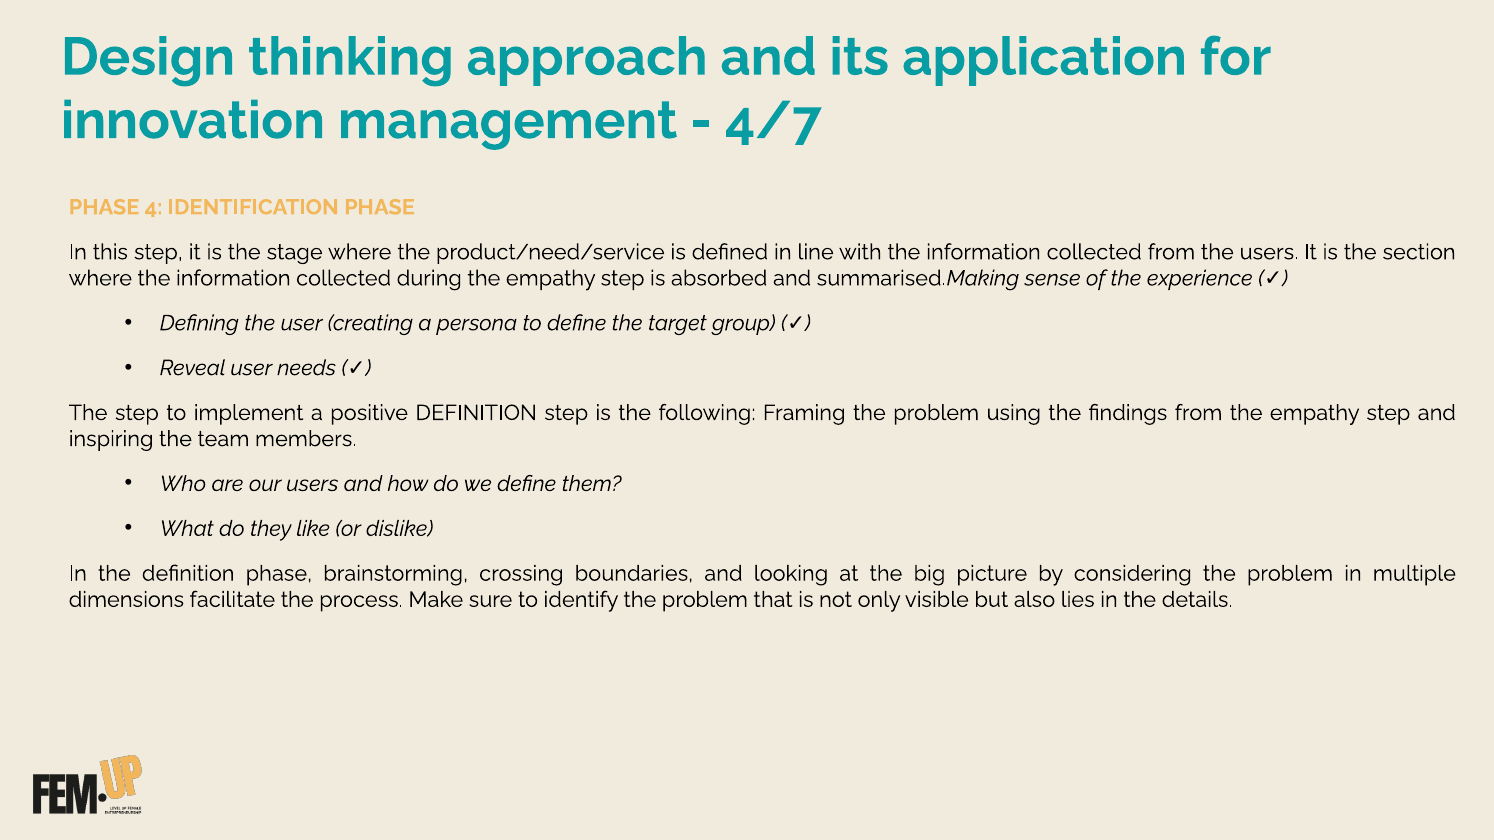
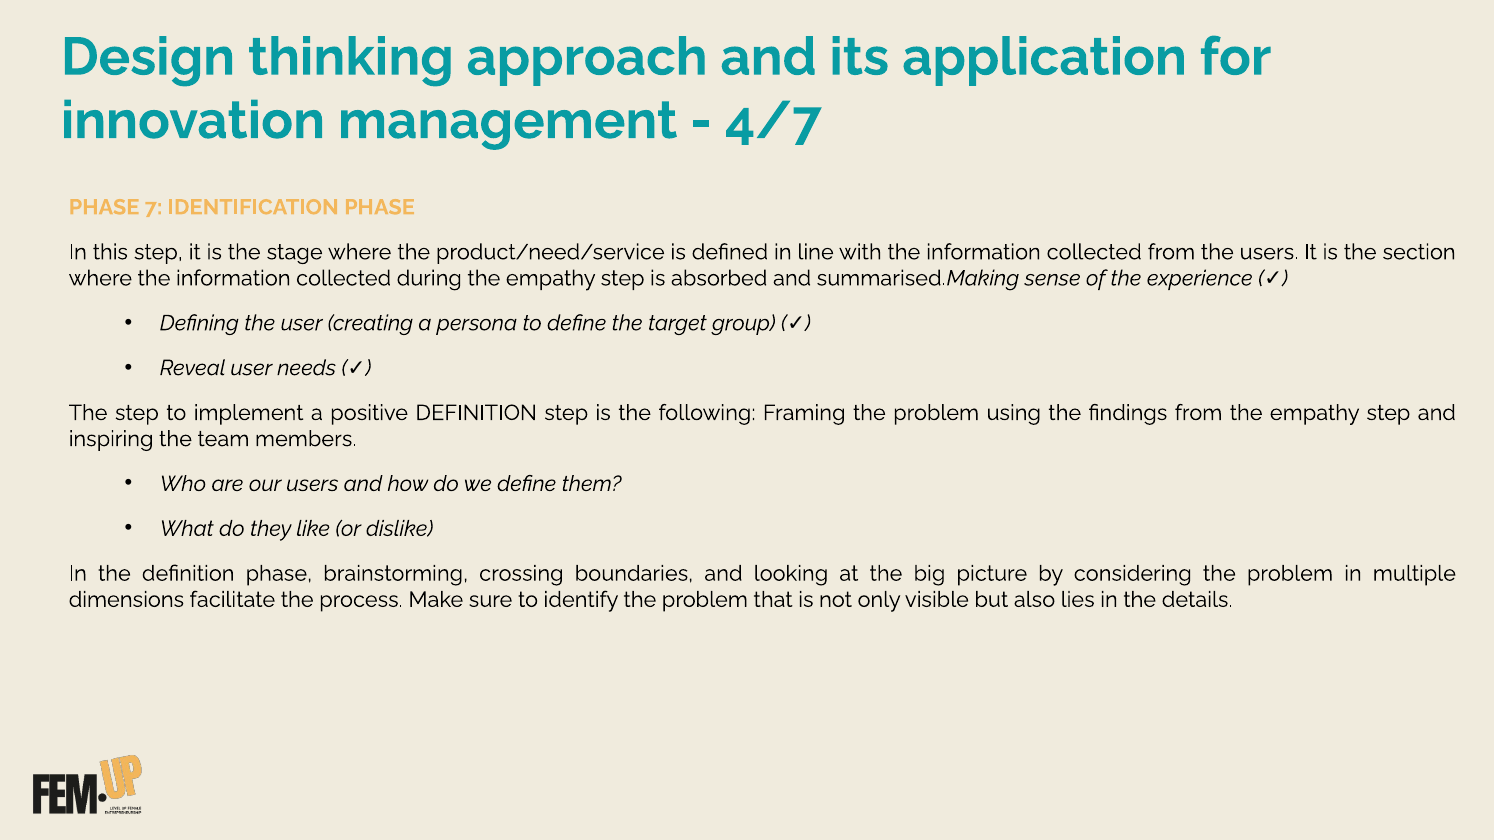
4: 4 -> 7
